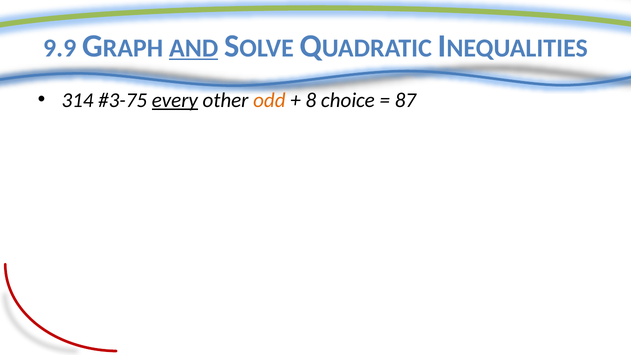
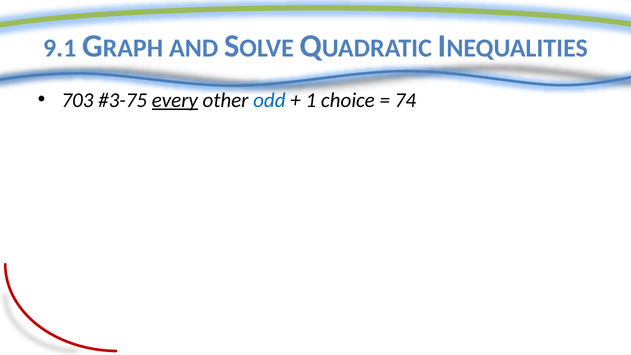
9.9: 9.9 -> 9.1
AND underline: present -> none
314: 314 -> 703
odd colour: orange -> blue
8: 8 -> 1
87: 87 -> 74
